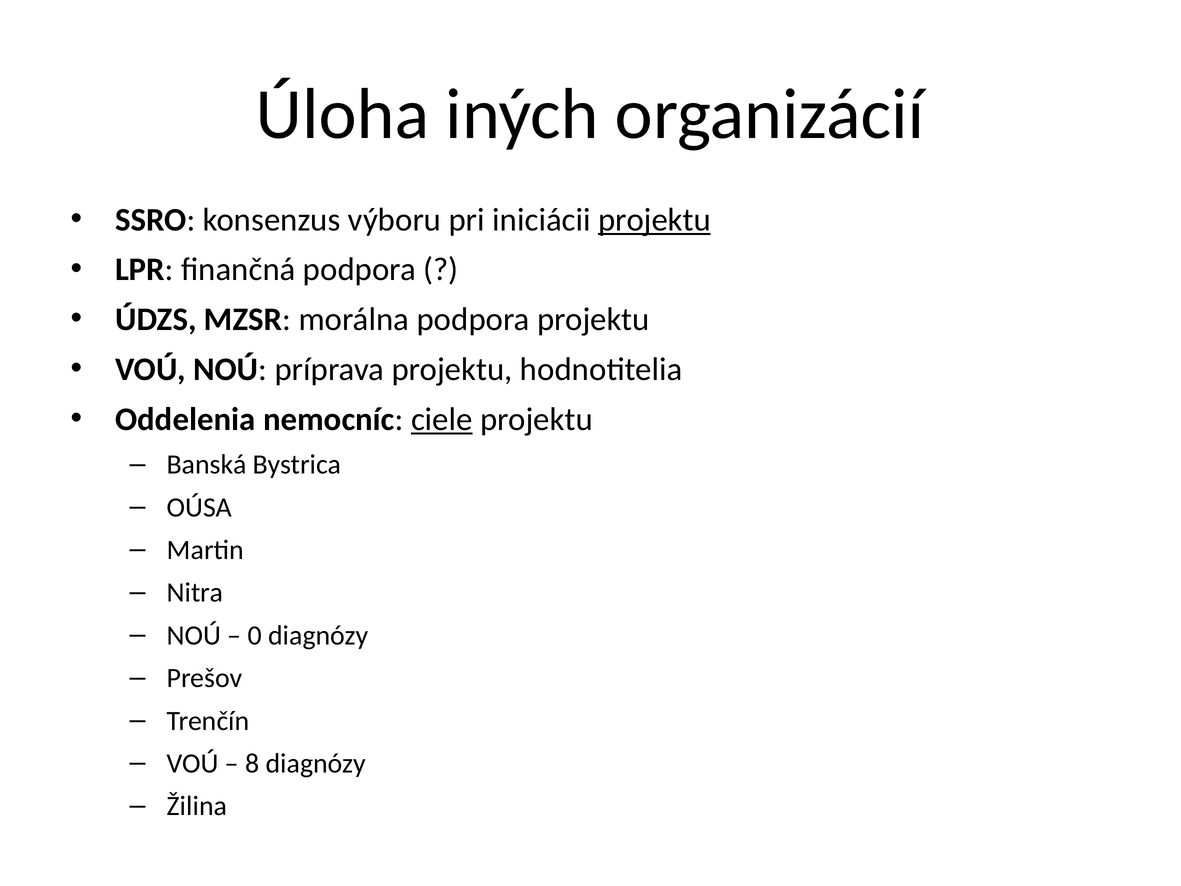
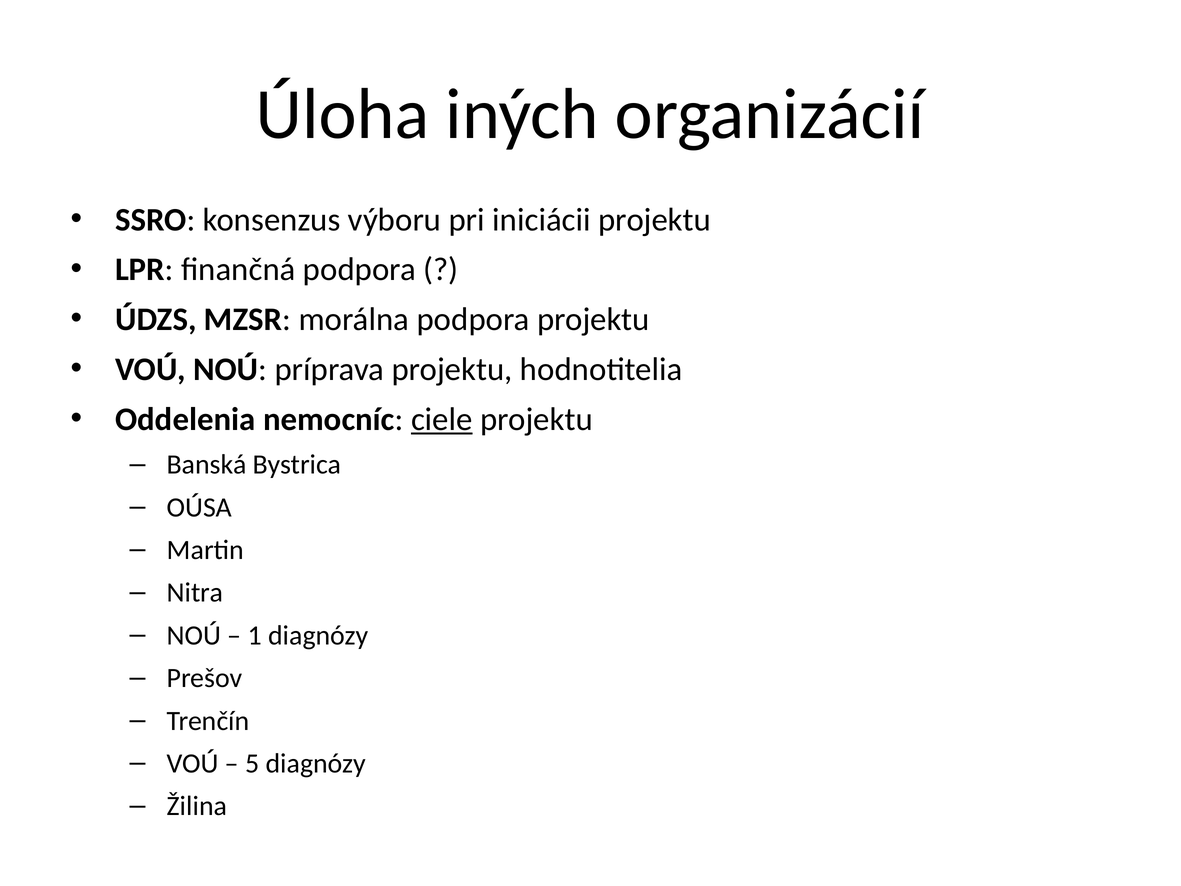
projektu at (654, 220) underline: present -> none
0: 0 -> 1
8: 8 -> 5
